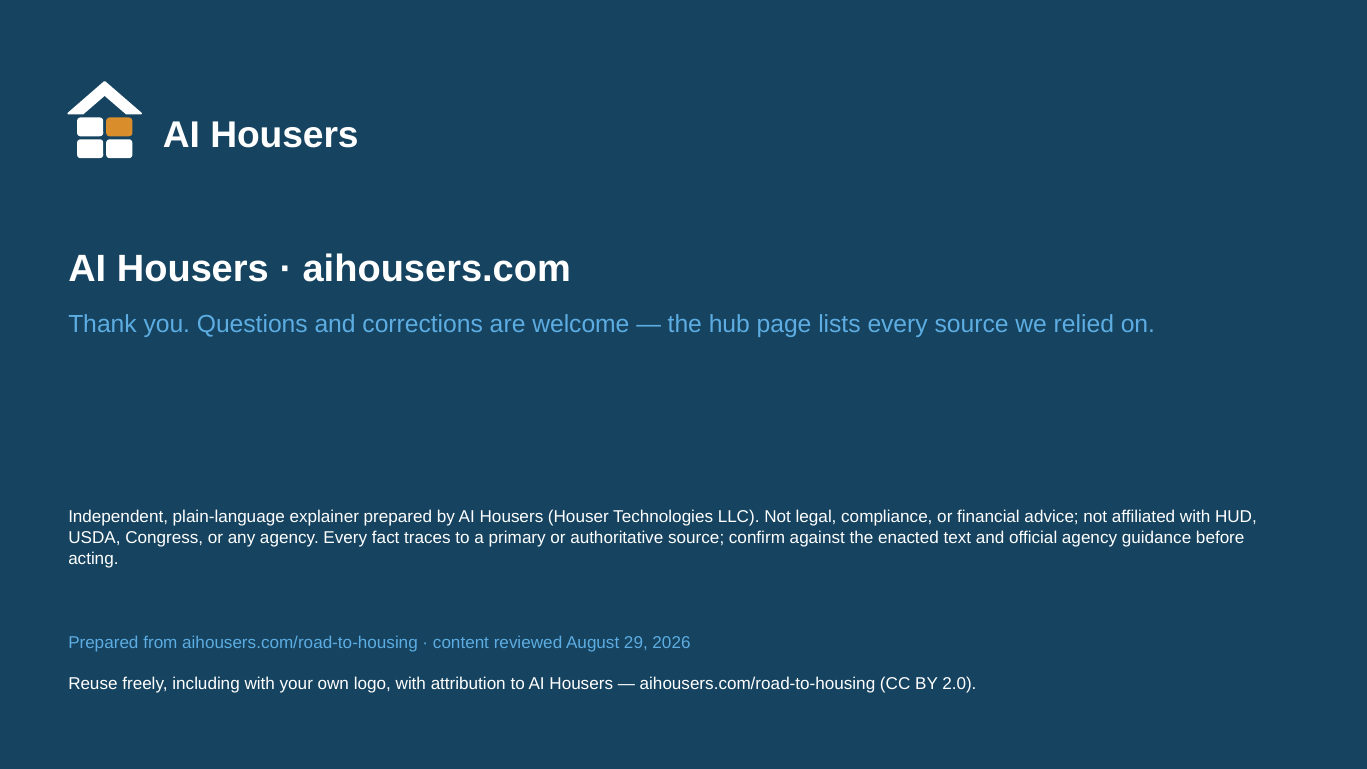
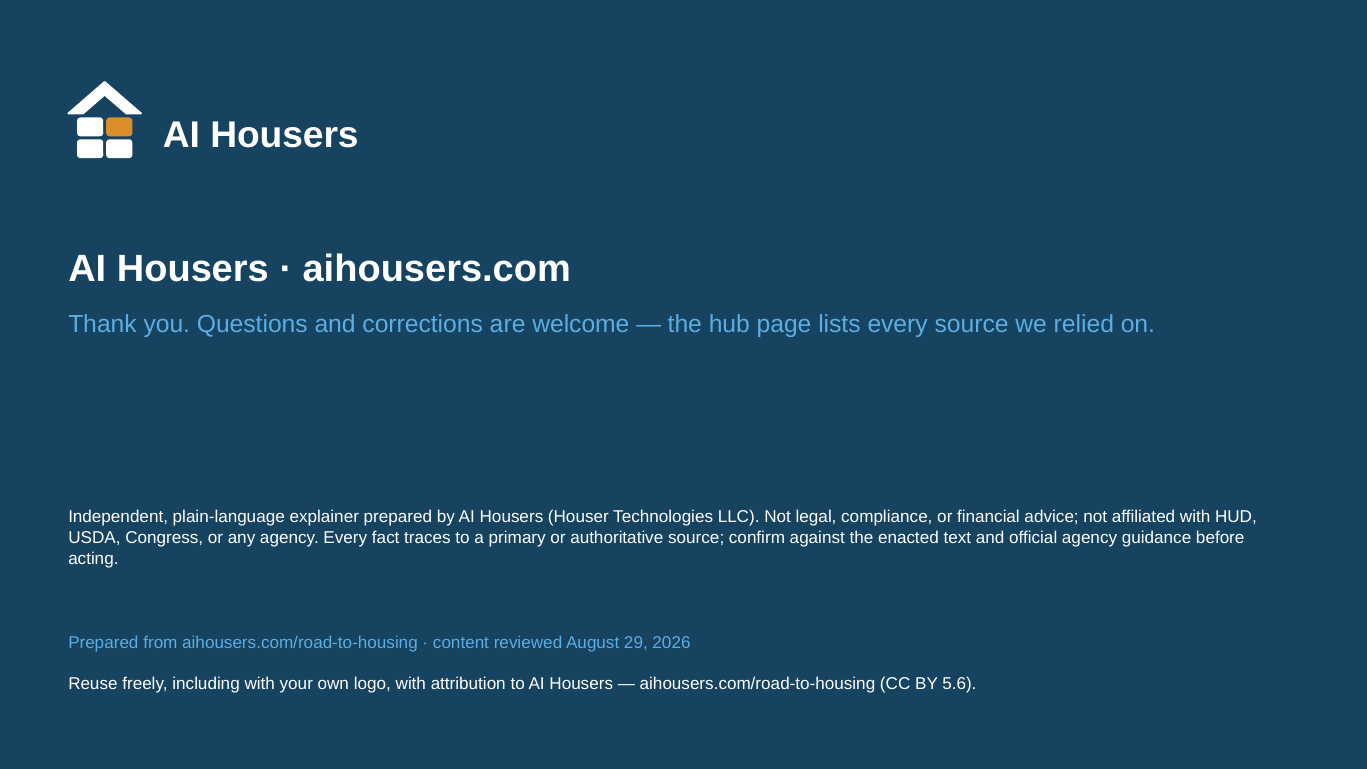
2.0: 2.0 -> 5.6
